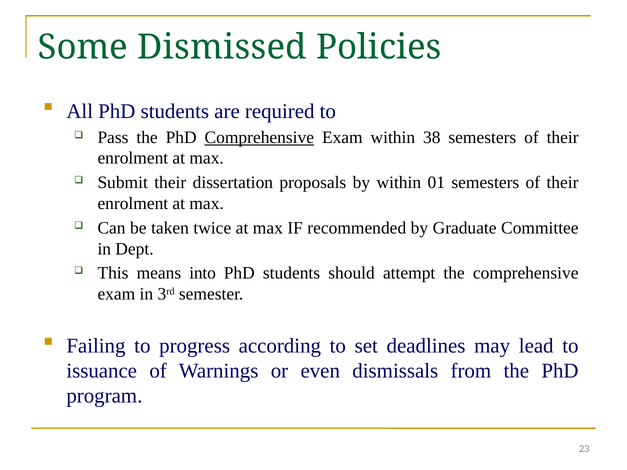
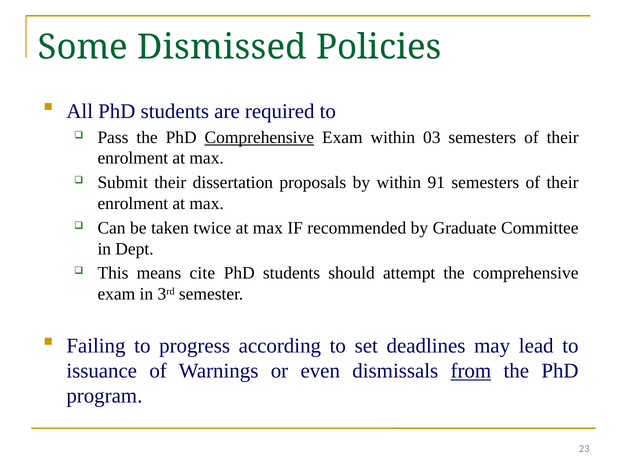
38: 38 -> 03
01: 01 -> 91
into: into -> cite
from underline: none -> present
